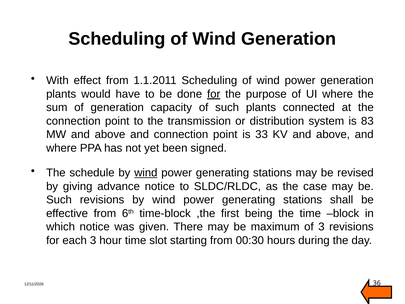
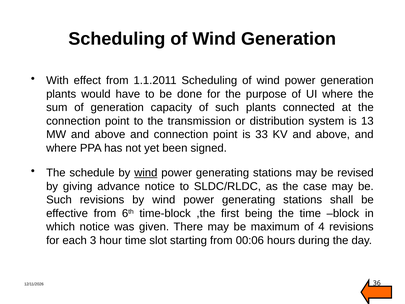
for at (214, 94) underline: present -> none
83: 83 -> 13
of 3: 3 -> 4
00:30: 00:30 -> 00:06
